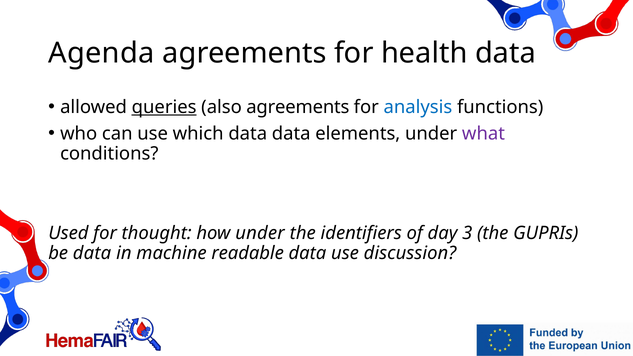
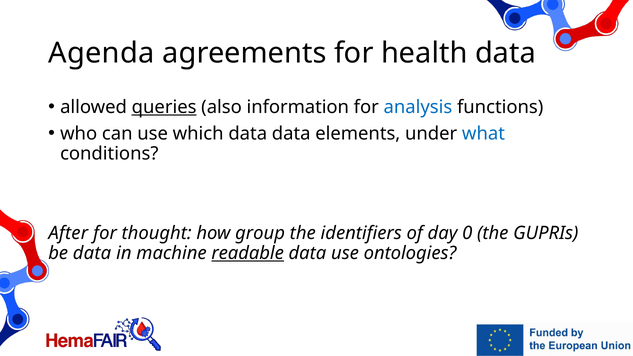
also agreements: agreements -> information
what colour: purple -> blue
Used: Used -> After
how under: under -> group
3: 3 -> 0
readable underline: none -> present
discussion: discussion -> ontologies
